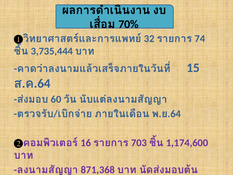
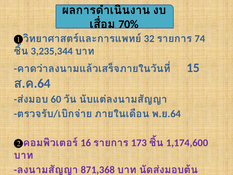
3,735,444: 3,735,444 -> 3,235,344
703: 703 -> 173
